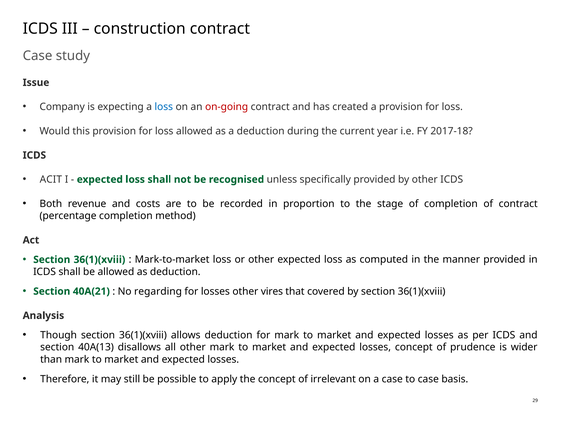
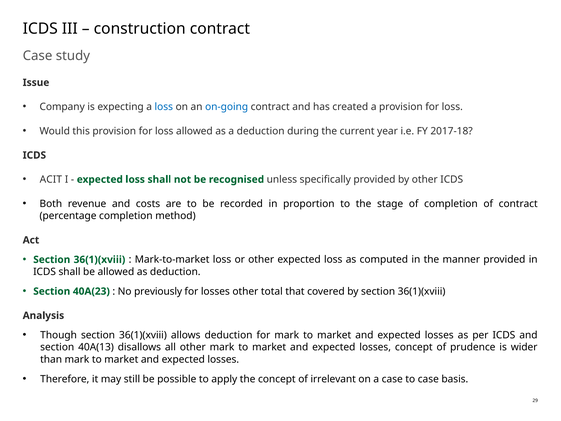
on-going colour: red -> blue
40A(21: 40A(21 -> 40A(23
regarding: regarding -> previously
vires: vires -> total
